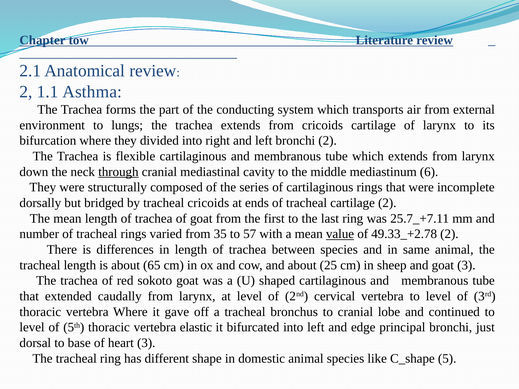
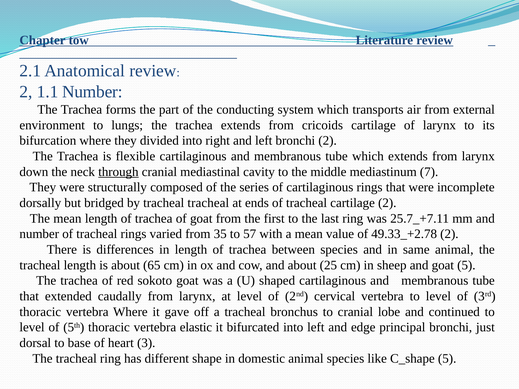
1.1 Asthma: Asthma -> Number
6: 6 -> 7
tracheal cricoids: cricoids -> tracheal
value underline: present -> none
goat 3: 3 -> 5
